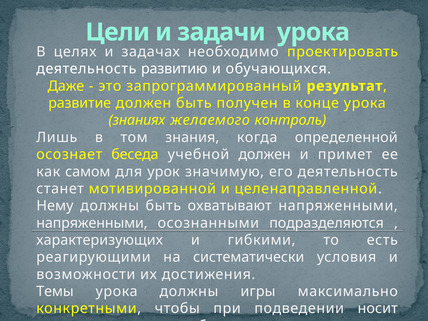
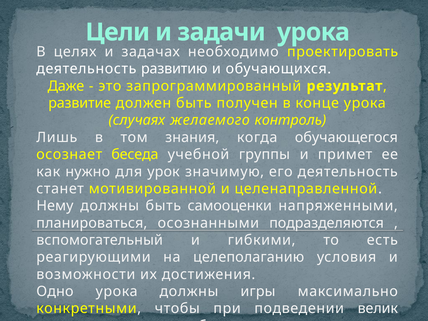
знаниях: знаниях -> случаях
определенной: определенной -> обучающегося
учебной должен: должен -> группы
самом: самом -> нужно
охватывают: охватывают -> самооценки
напряженными at (92, 223): напряженными -> планироваться
характеризующих: характеризующих -> вспомогательный
систематически: систематически -> целеполаганию
Темы: Темы -> Одно
носит: носит -> велик
